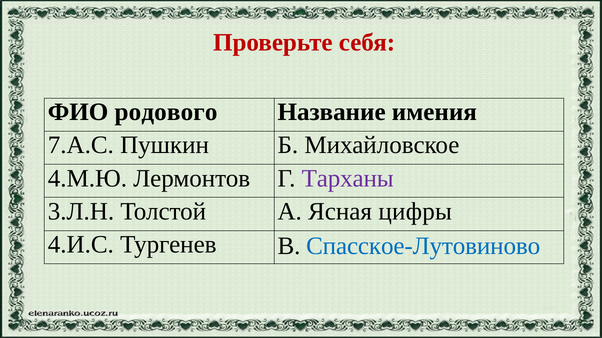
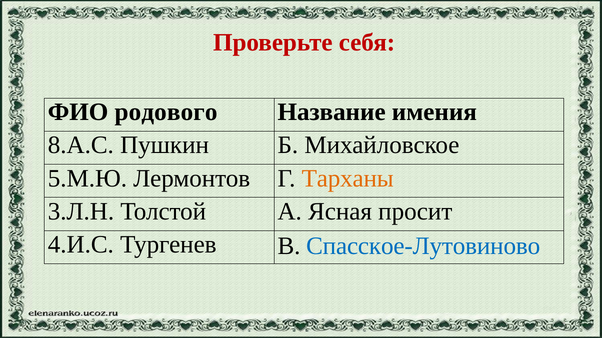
7.А.С: 7.А.С -> 8.А.С
4.М.Ю: 4.М.Ю -> 5.М.Ю
Тарханы colour: purple -> orange
цифры: цифры -> просит
